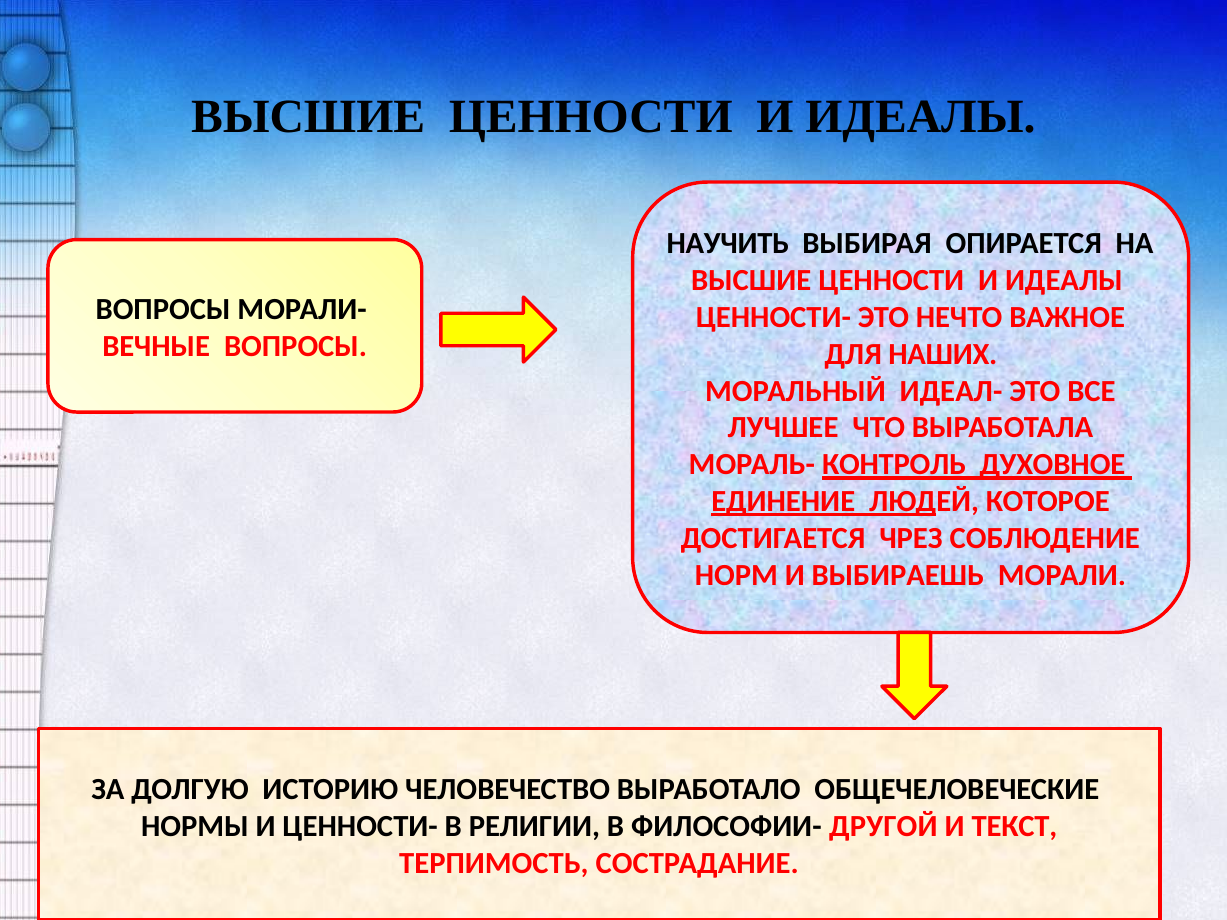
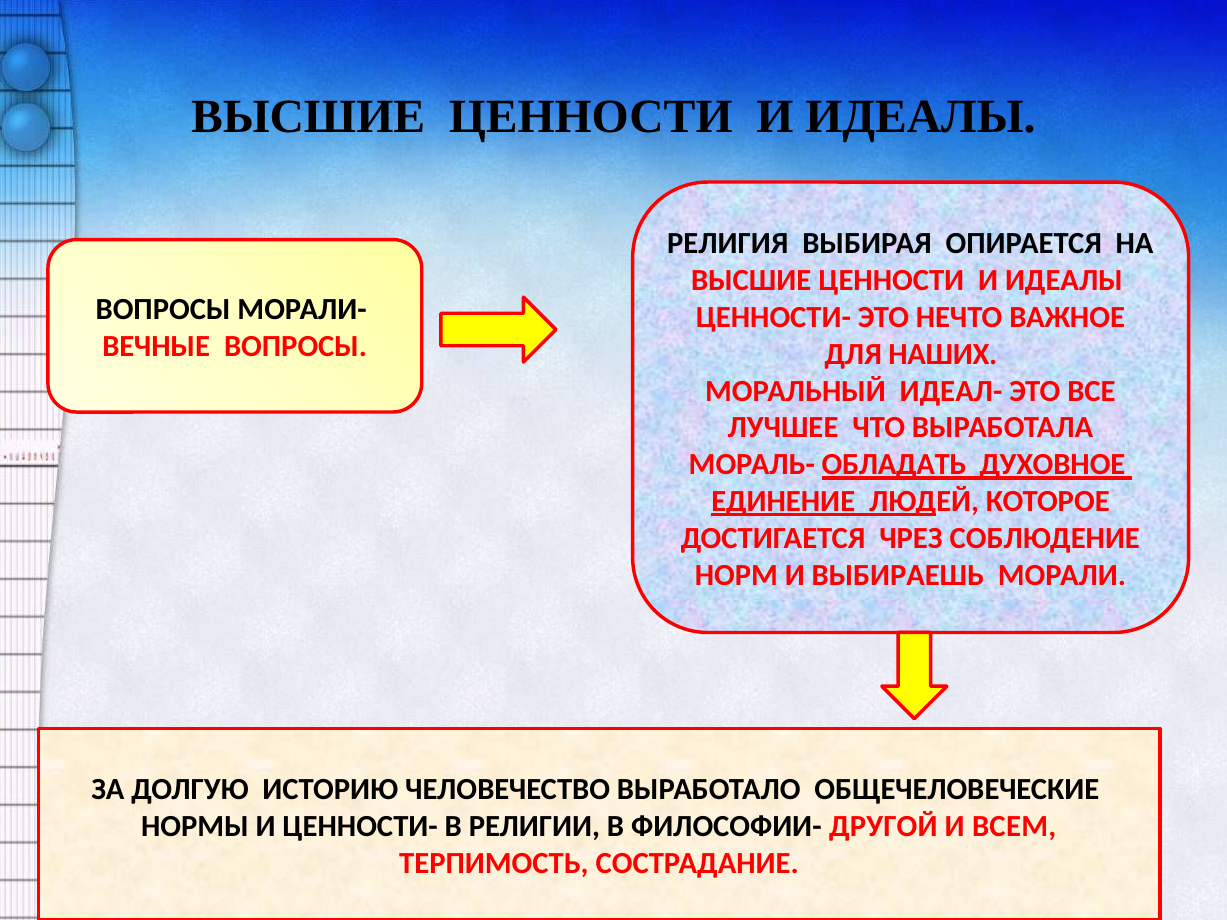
НАУЧИТЬ: НАУЧИТЬ -> РЕЛИГИЯ
КОНТРОЛЬ: КОНТРОЛЬ -> ОБЛАДАТЬ
ТЕКСТ: ТЕКСТ -> ВСЕМ
